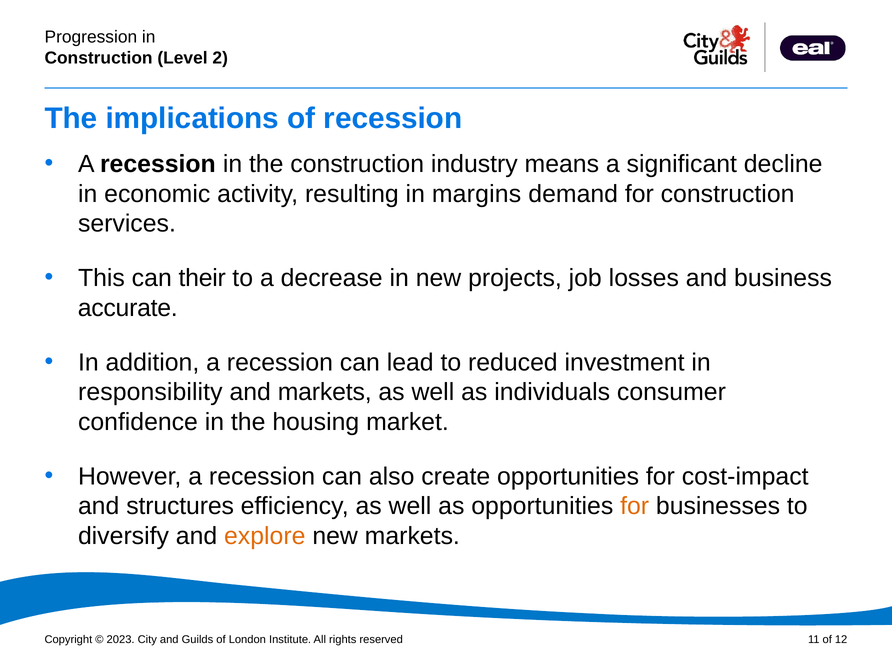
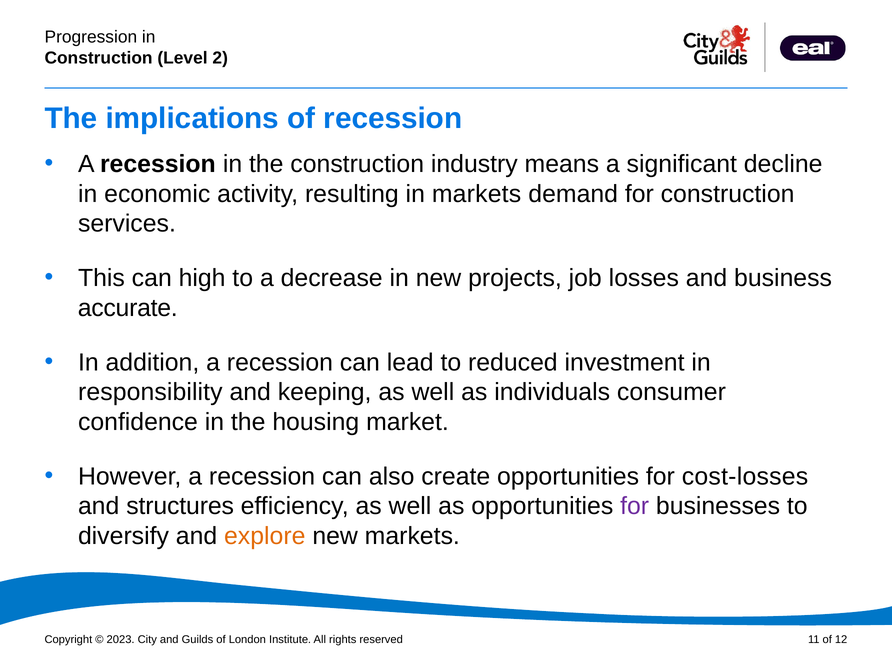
in margins: margins -> markets
their: their -> high
and markets: markets -> keeping
cost-impact: cost-impact -> cost-losses
for at (635, 506) colour: orange -> purple
